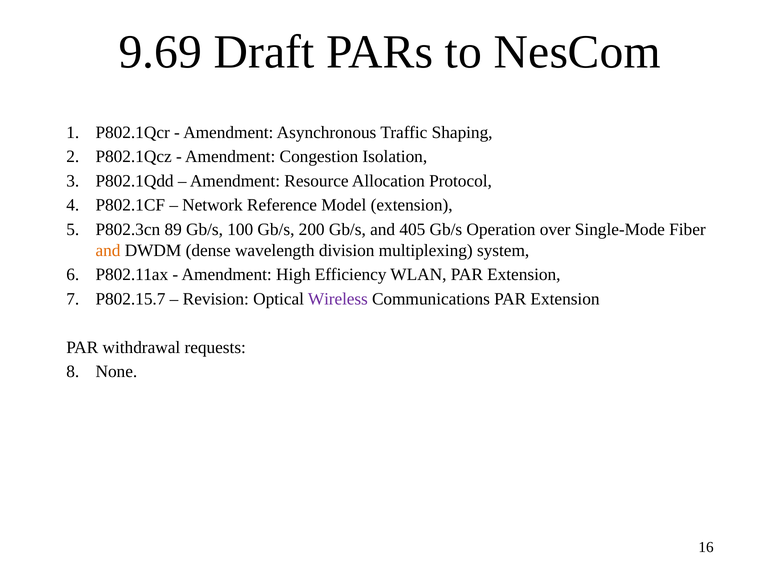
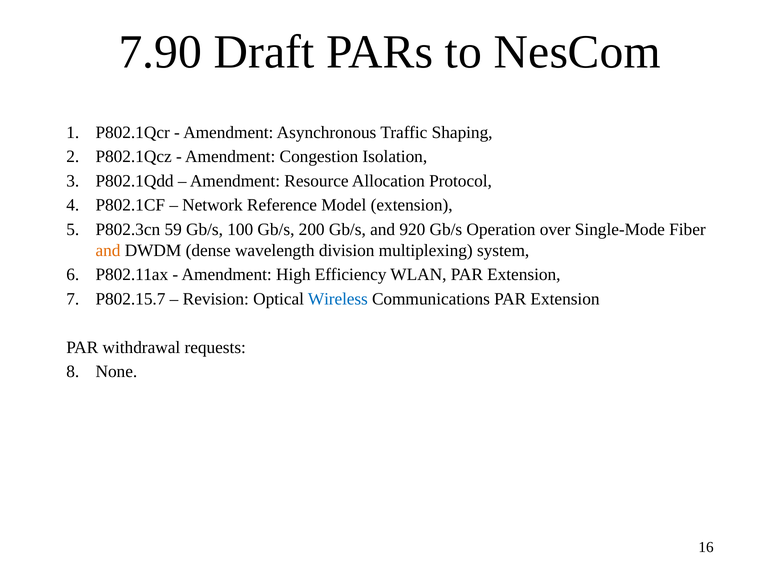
9.69: 9.69 -> 7.90
89: 89 -> 59
405: 405 -> 920
Wireless colour: purple -> blue
